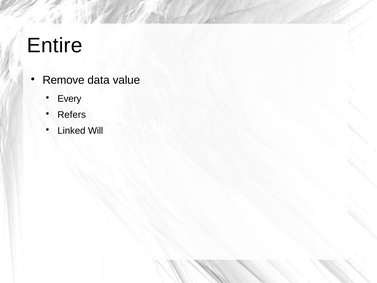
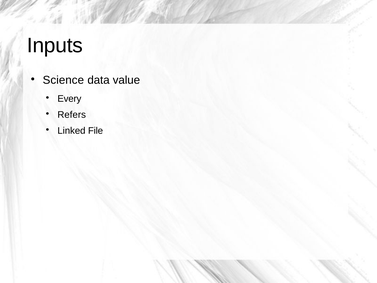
Entire: Entire -> Inputs
Remove: Remove -> Science
Will: Will -> File
